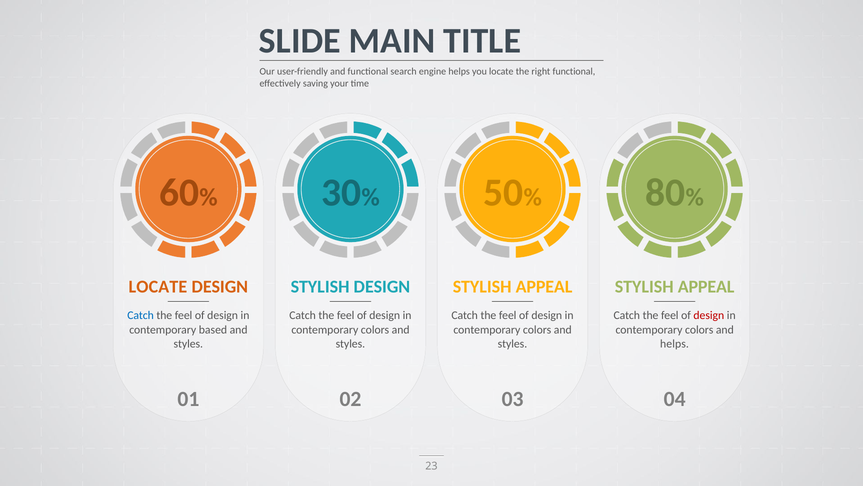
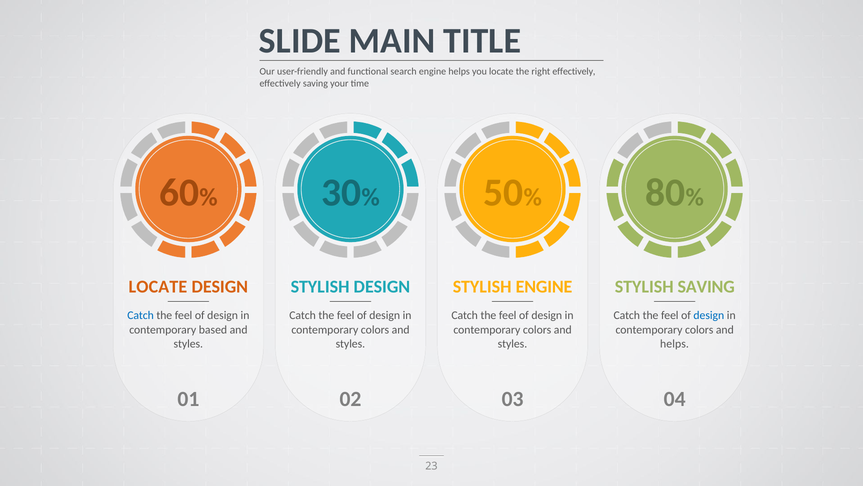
right functional: functional -> effectively
APPEAL at (544, 286): APPEAL -> ENGINE
APPEAL at (706, 286): APPEAL -> SAVING
design at (709, 315) colour: red -> blue
